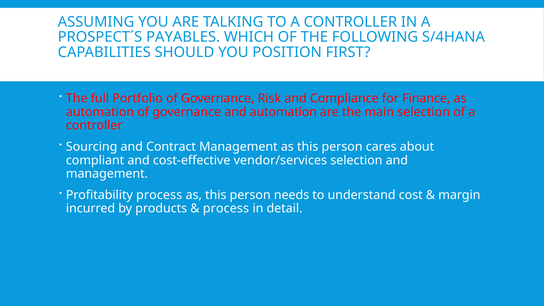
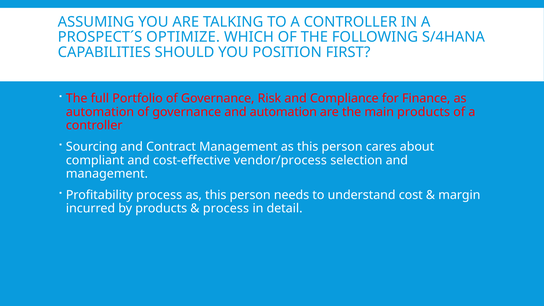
PAYABLES: PAYABLES -> OPTIMIZE
main selection: selection -> products
vendor/services: vendor/services -> vendor/process
